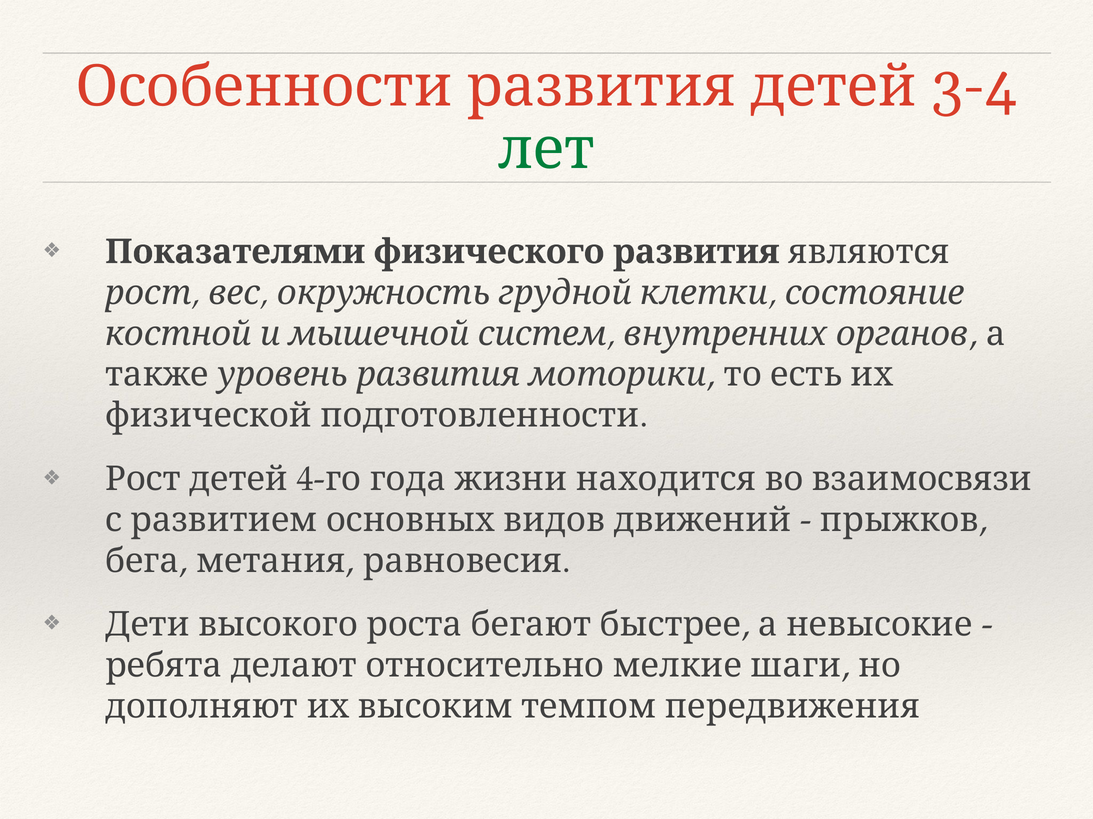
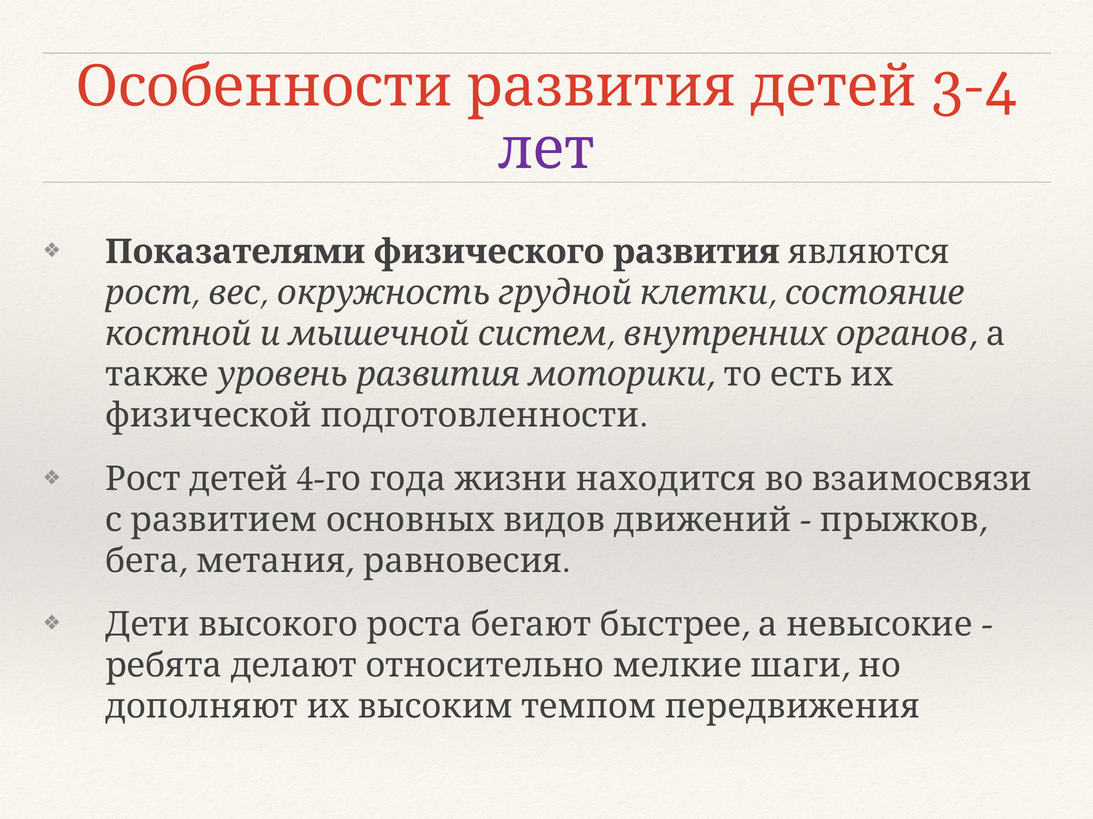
лет colour: green -> purple
